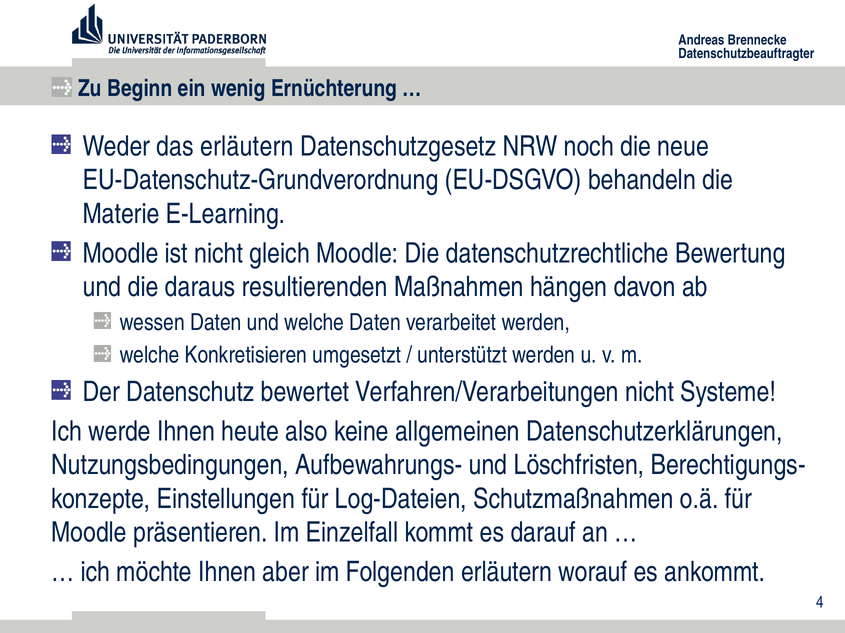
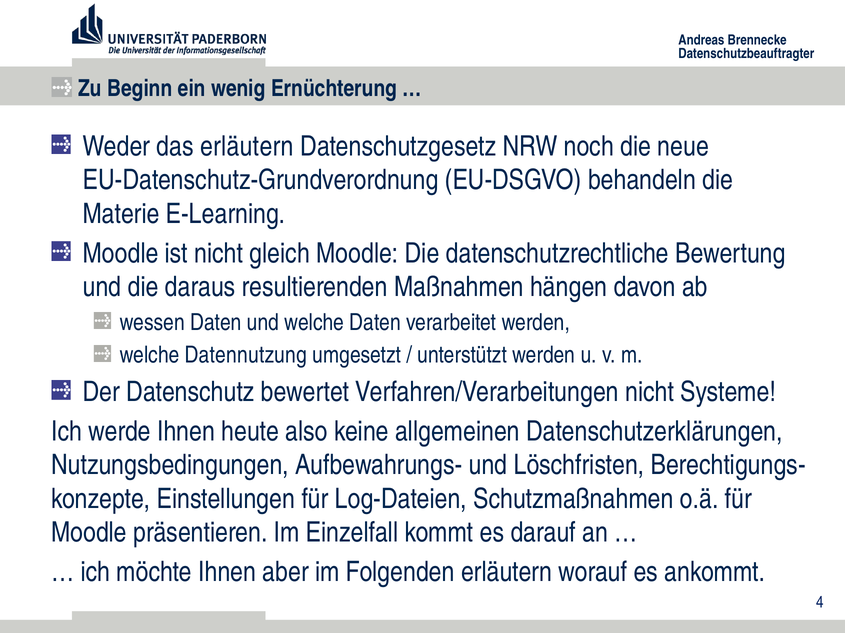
Konkretisieren: Konkretisieren -> Datennutzung
